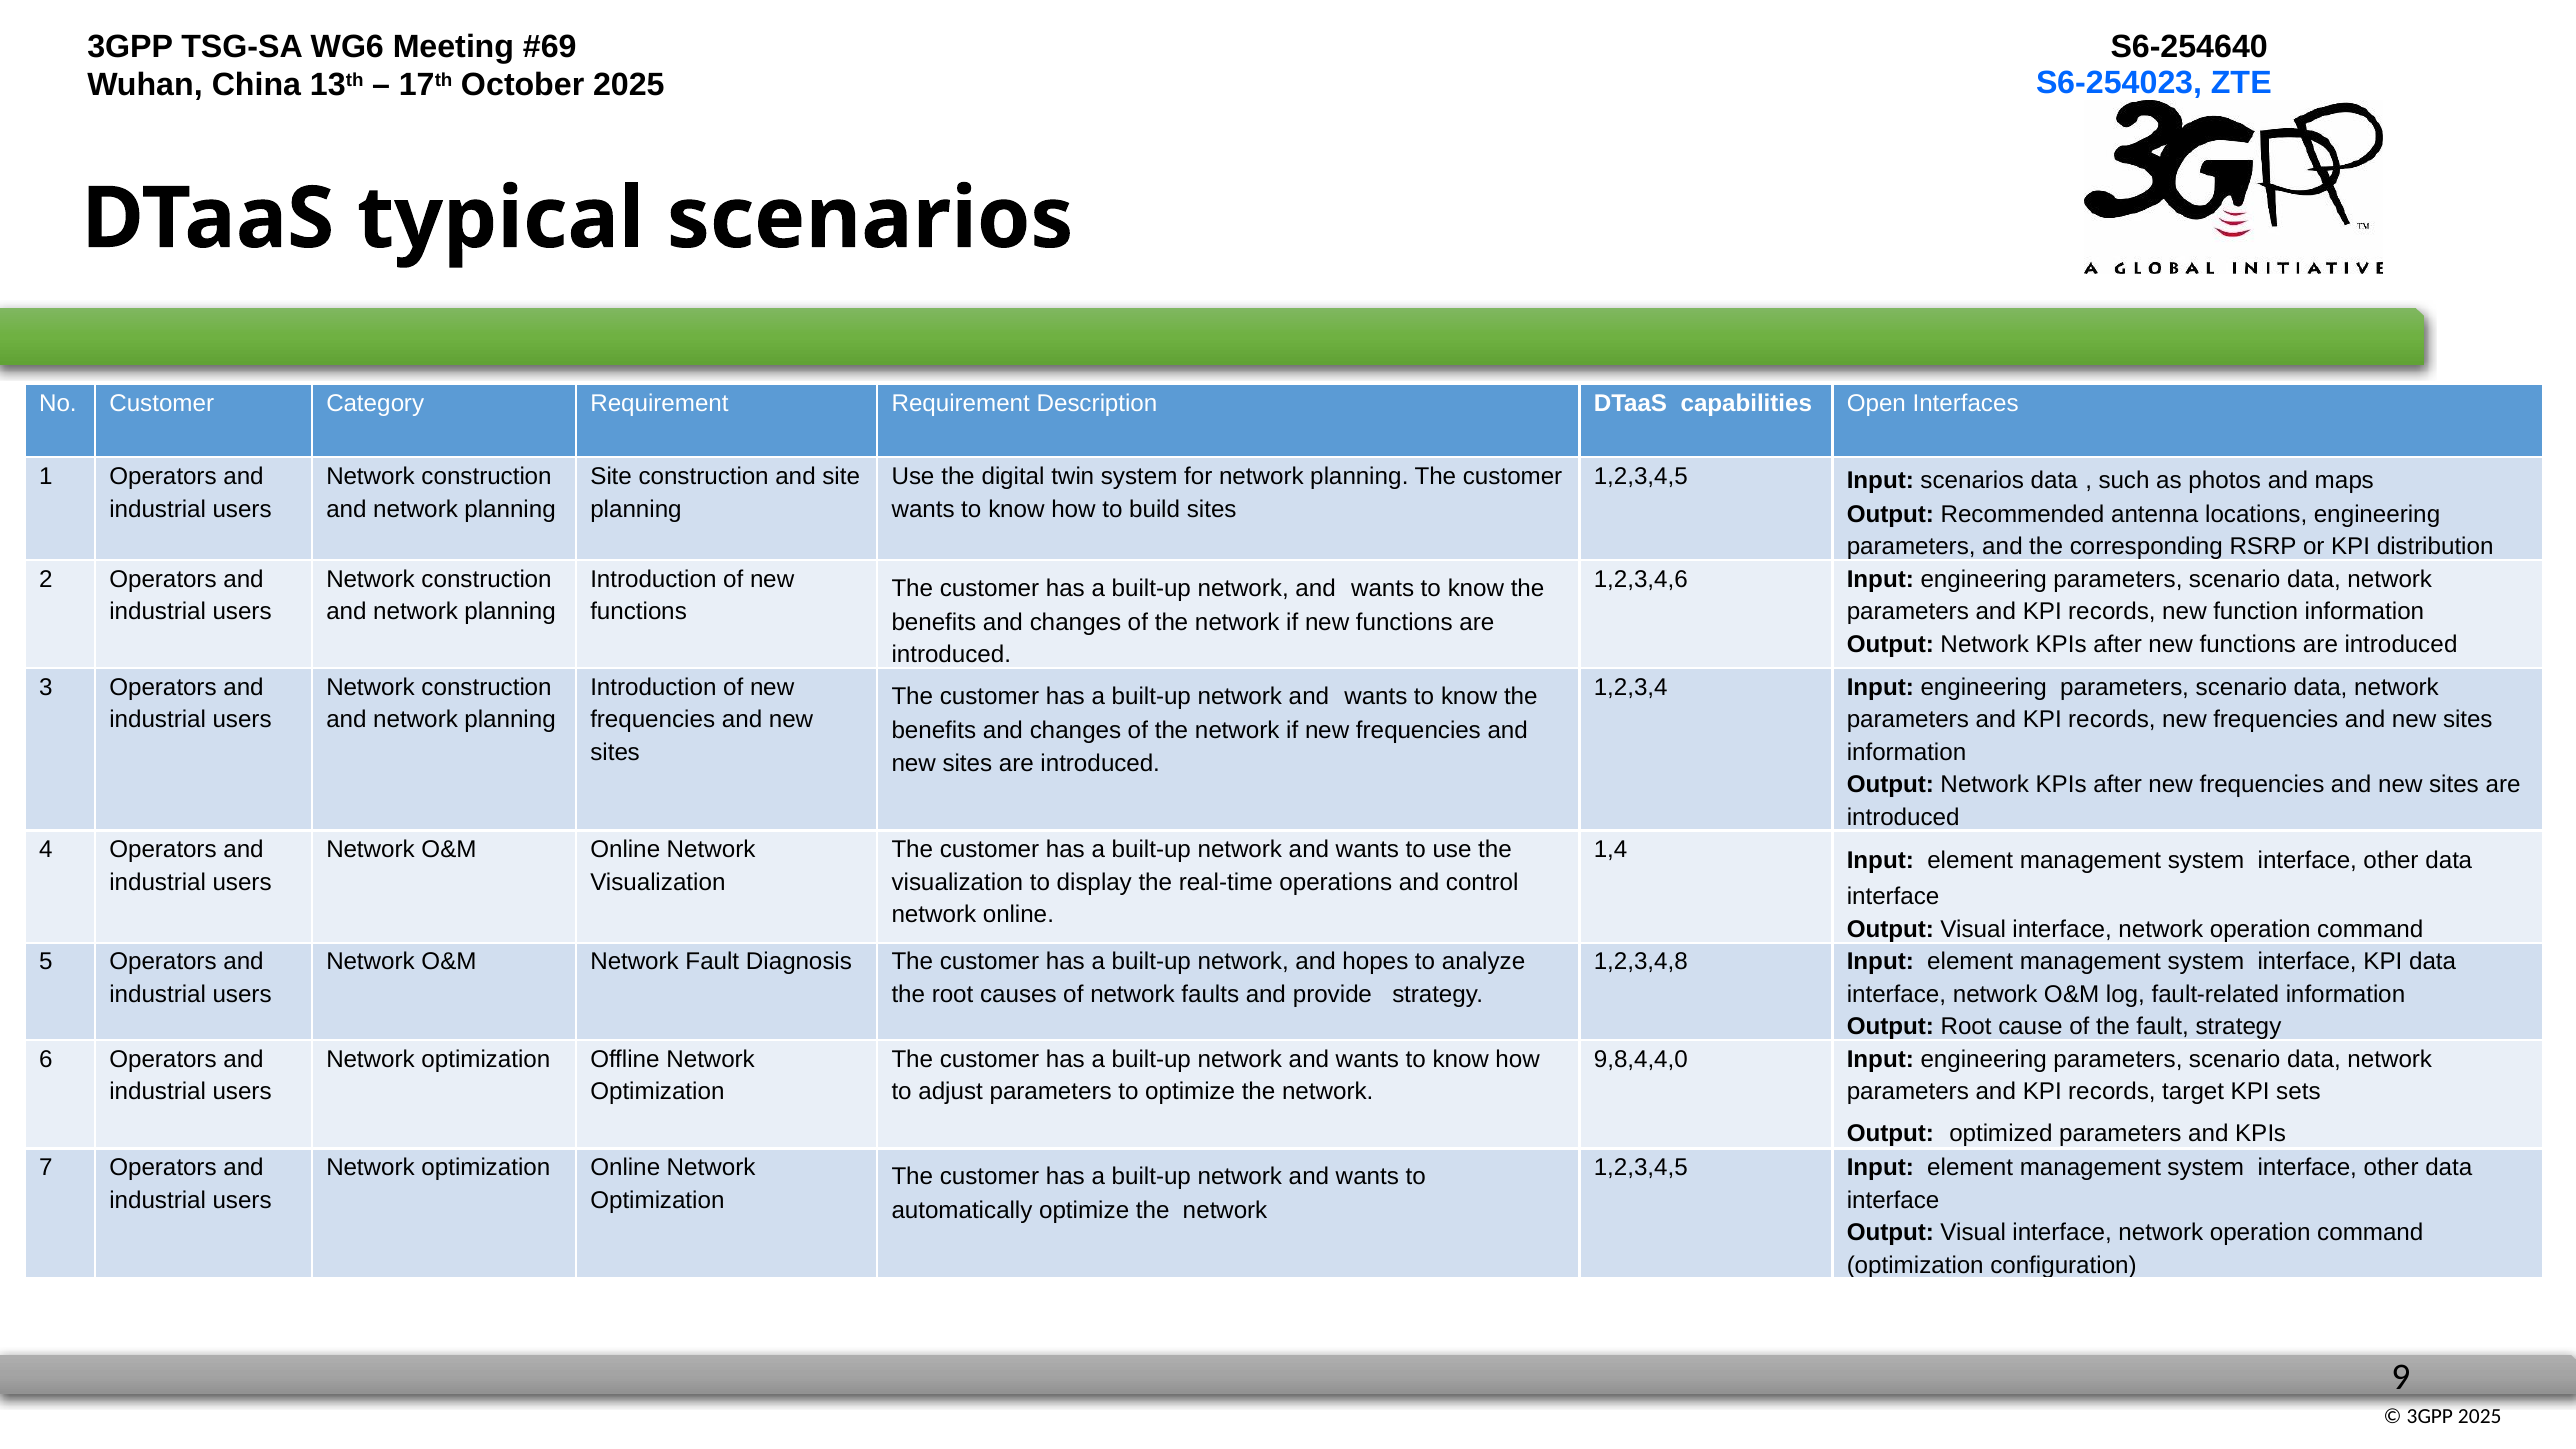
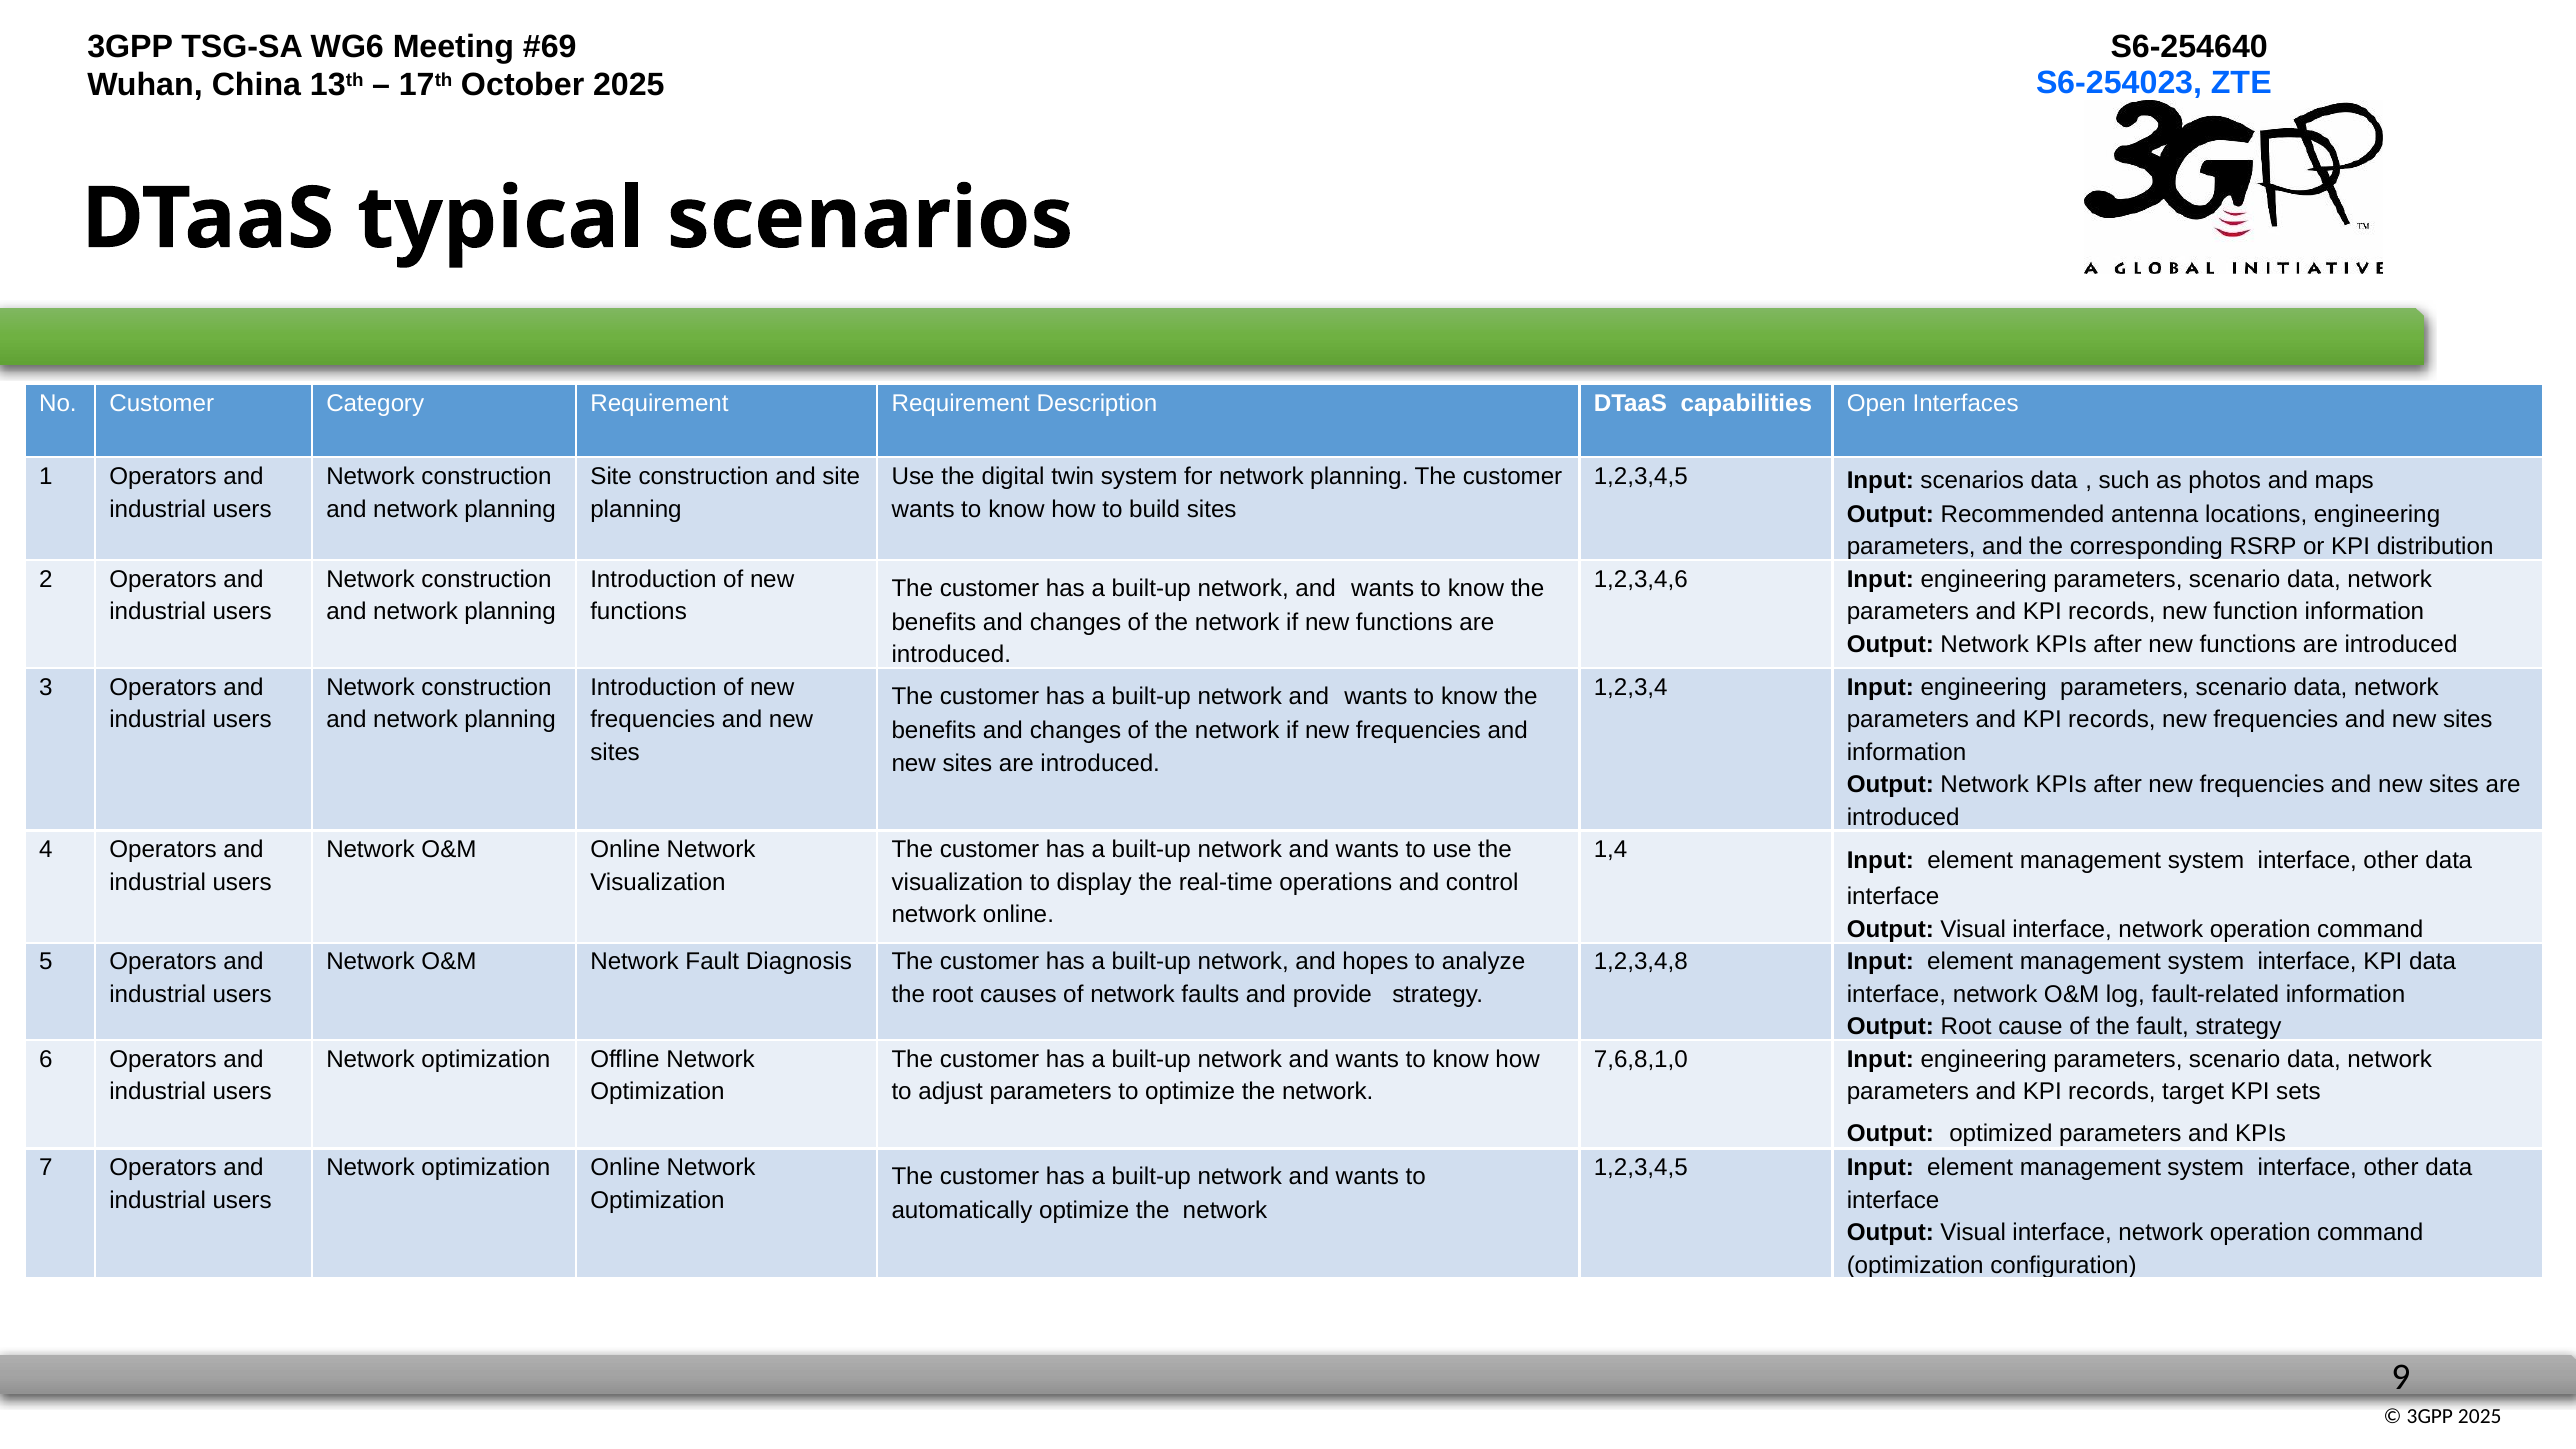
9,8,4,4,0: 9,8,4,4,0 -> 7,6,8,1,0
